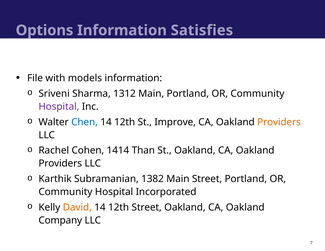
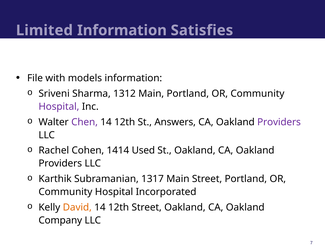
Options: Options -> Limited
Chen colour: blue -> purple
Improve: Improve -> Answers
Providers at (279, 122) colour: orange -> purple
Than: Than -> Used
1382: 1382 -> 1317
